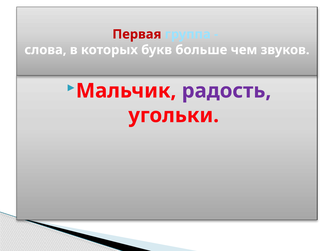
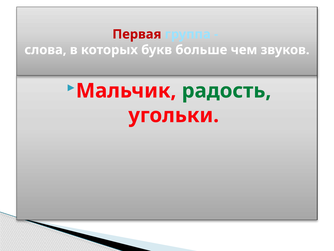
радость colour: purple -> green
